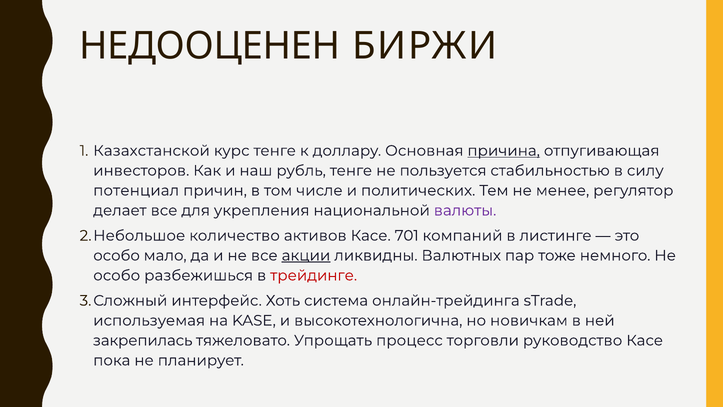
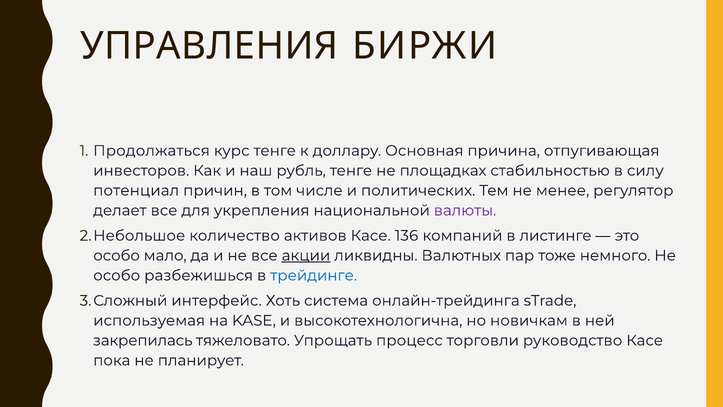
НЕДООЦЕНЕН: НЕДООЦЕНЕН -> УПРАВЛЕНИЯ
Казахстанской: Казахстанской -> Продолжаться
причина underline: present -> none
пользуется: пользуется -> площадках
701: 701 -> 136
трейдинге colour: red -> blue
